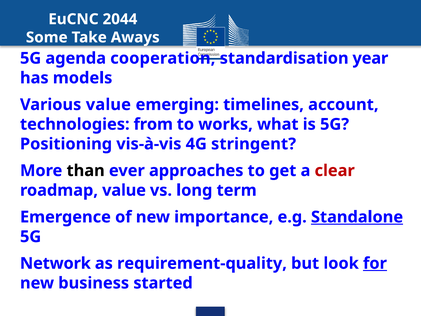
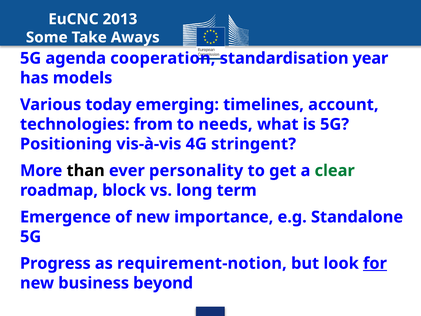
2044: 2044 -> 2013
Various value: value -> today
works: works -> needs
approaches: approaches -> personality
clear colour: red -> green
roadmap value: value -> block
Standalone underline: present -> none
Network: Network -> Progress
requirement-quality: requirement-quality -> requirement-notion
started: started -> beyond
